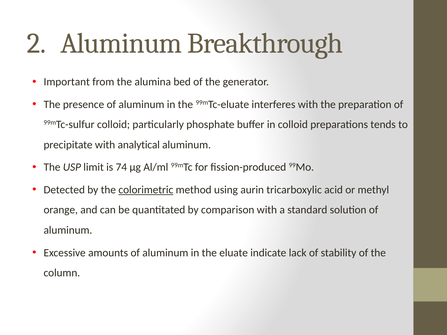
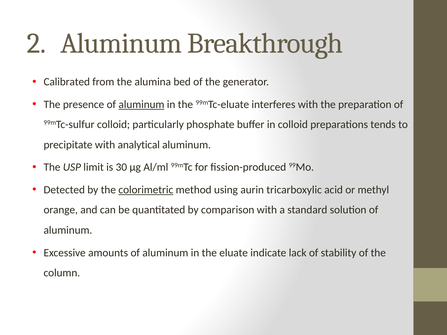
Important: Important -> Calibrated
aluminum at (141, 105) underline: none -> present
74: 74 -> 30
